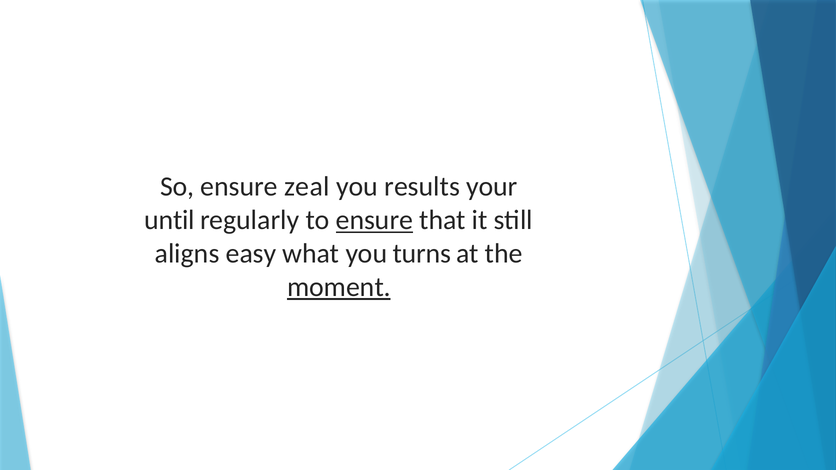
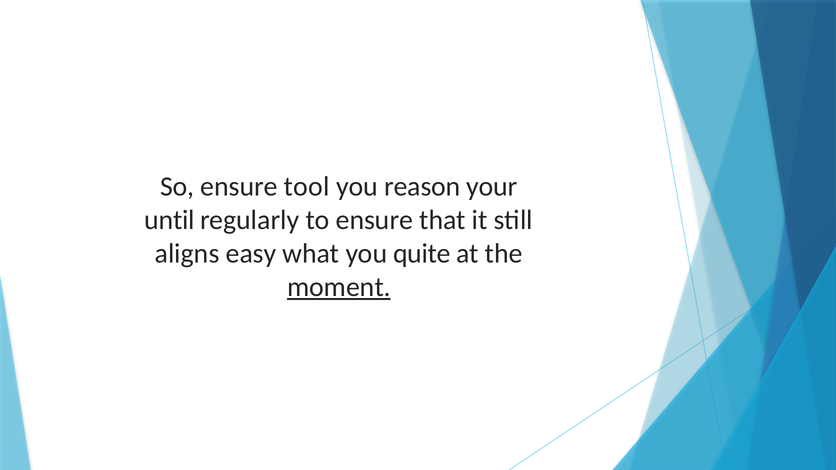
zeal: zeal -> tool
results: results -> reason
ensure at (374, 220) underline: present -> none
turns: turns -> quite
